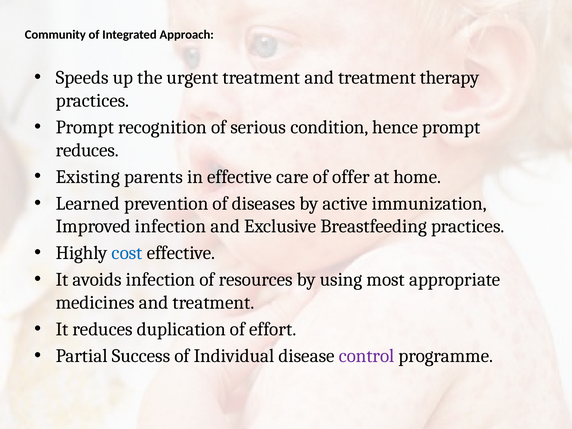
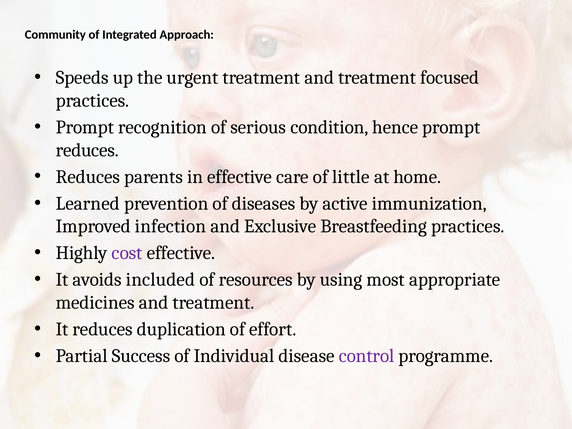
therapy: therapy -> focused
Existing at (88, 177): Existing -> Reduces
offer: offer -> little
cost colour: blue -> purple
avoids infection: infection -> included
